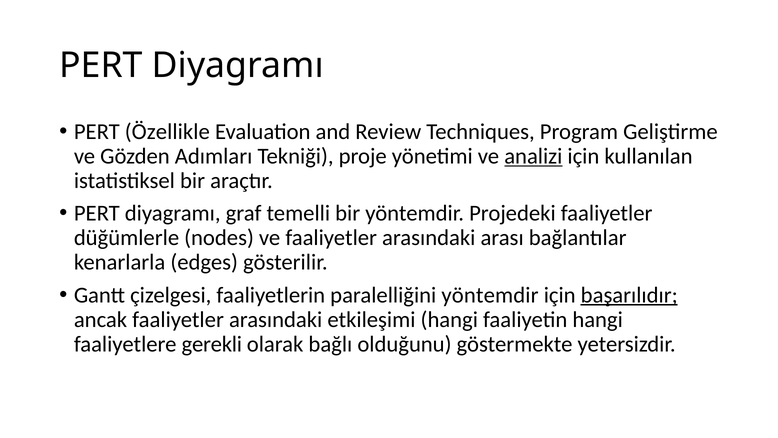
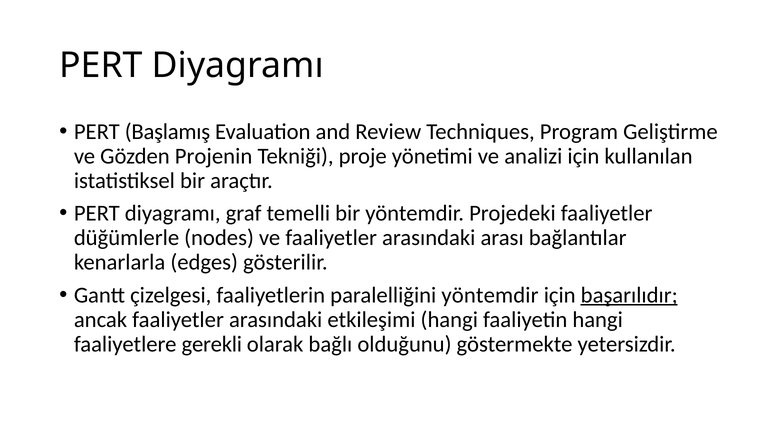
Özellikle: Özellikle -> Başlamış
Adımları: Adımları -> Projenin
analizi underline: present -> none
